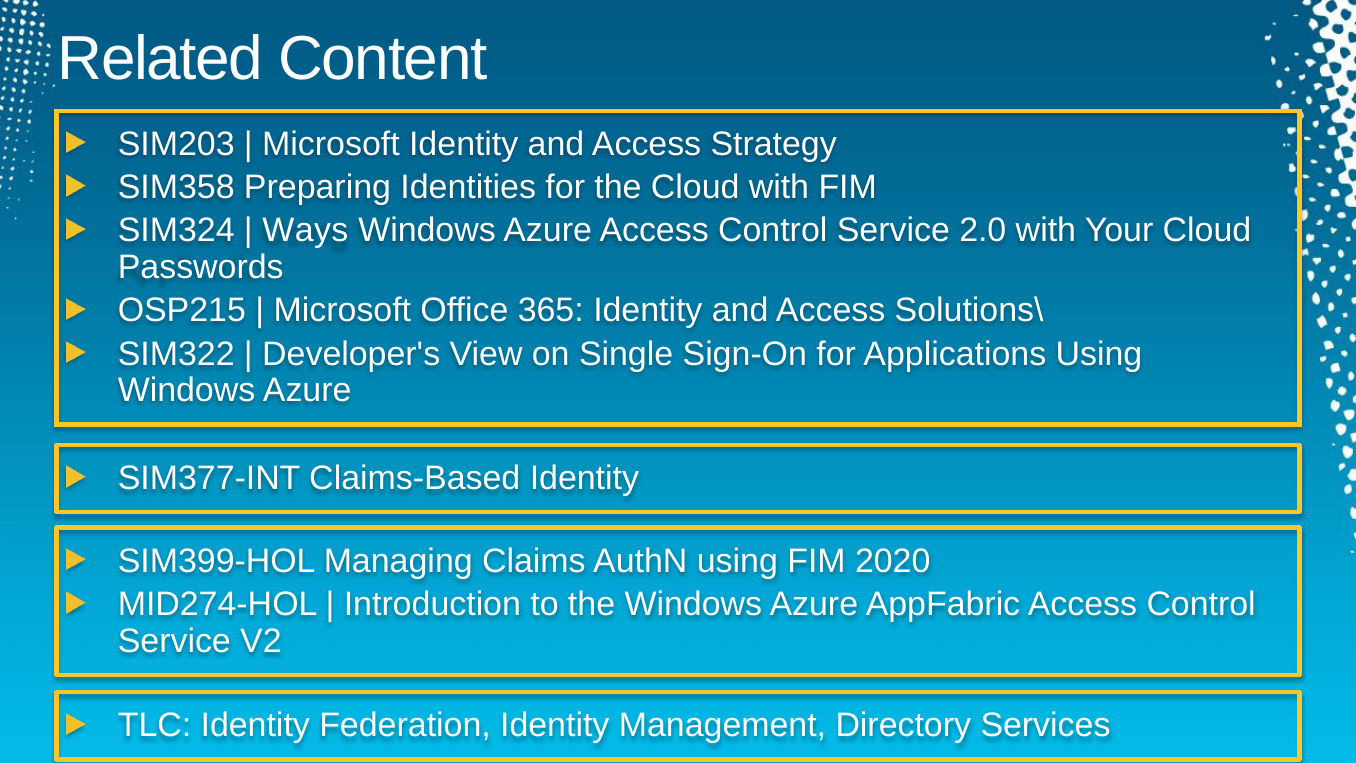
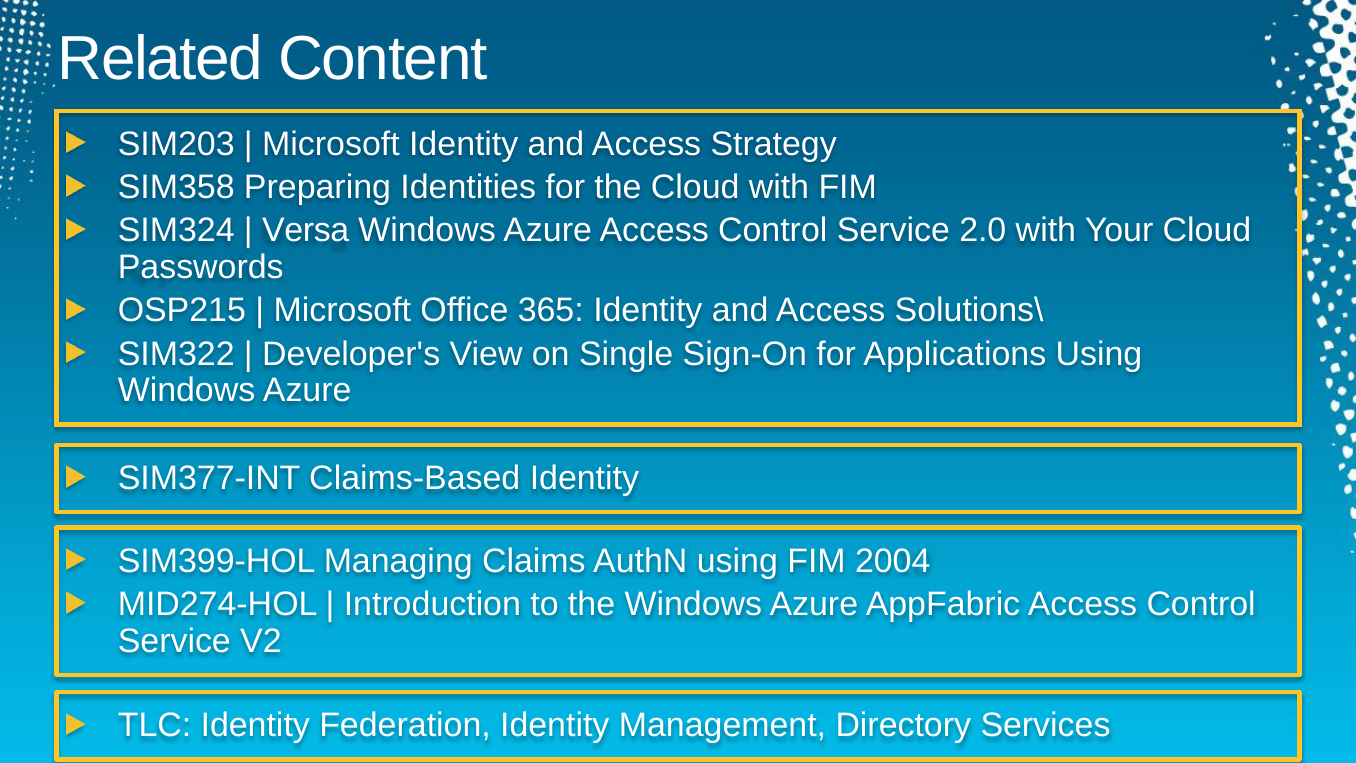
Ways: Ways -> Versa
2020: 2020 -> 2004
